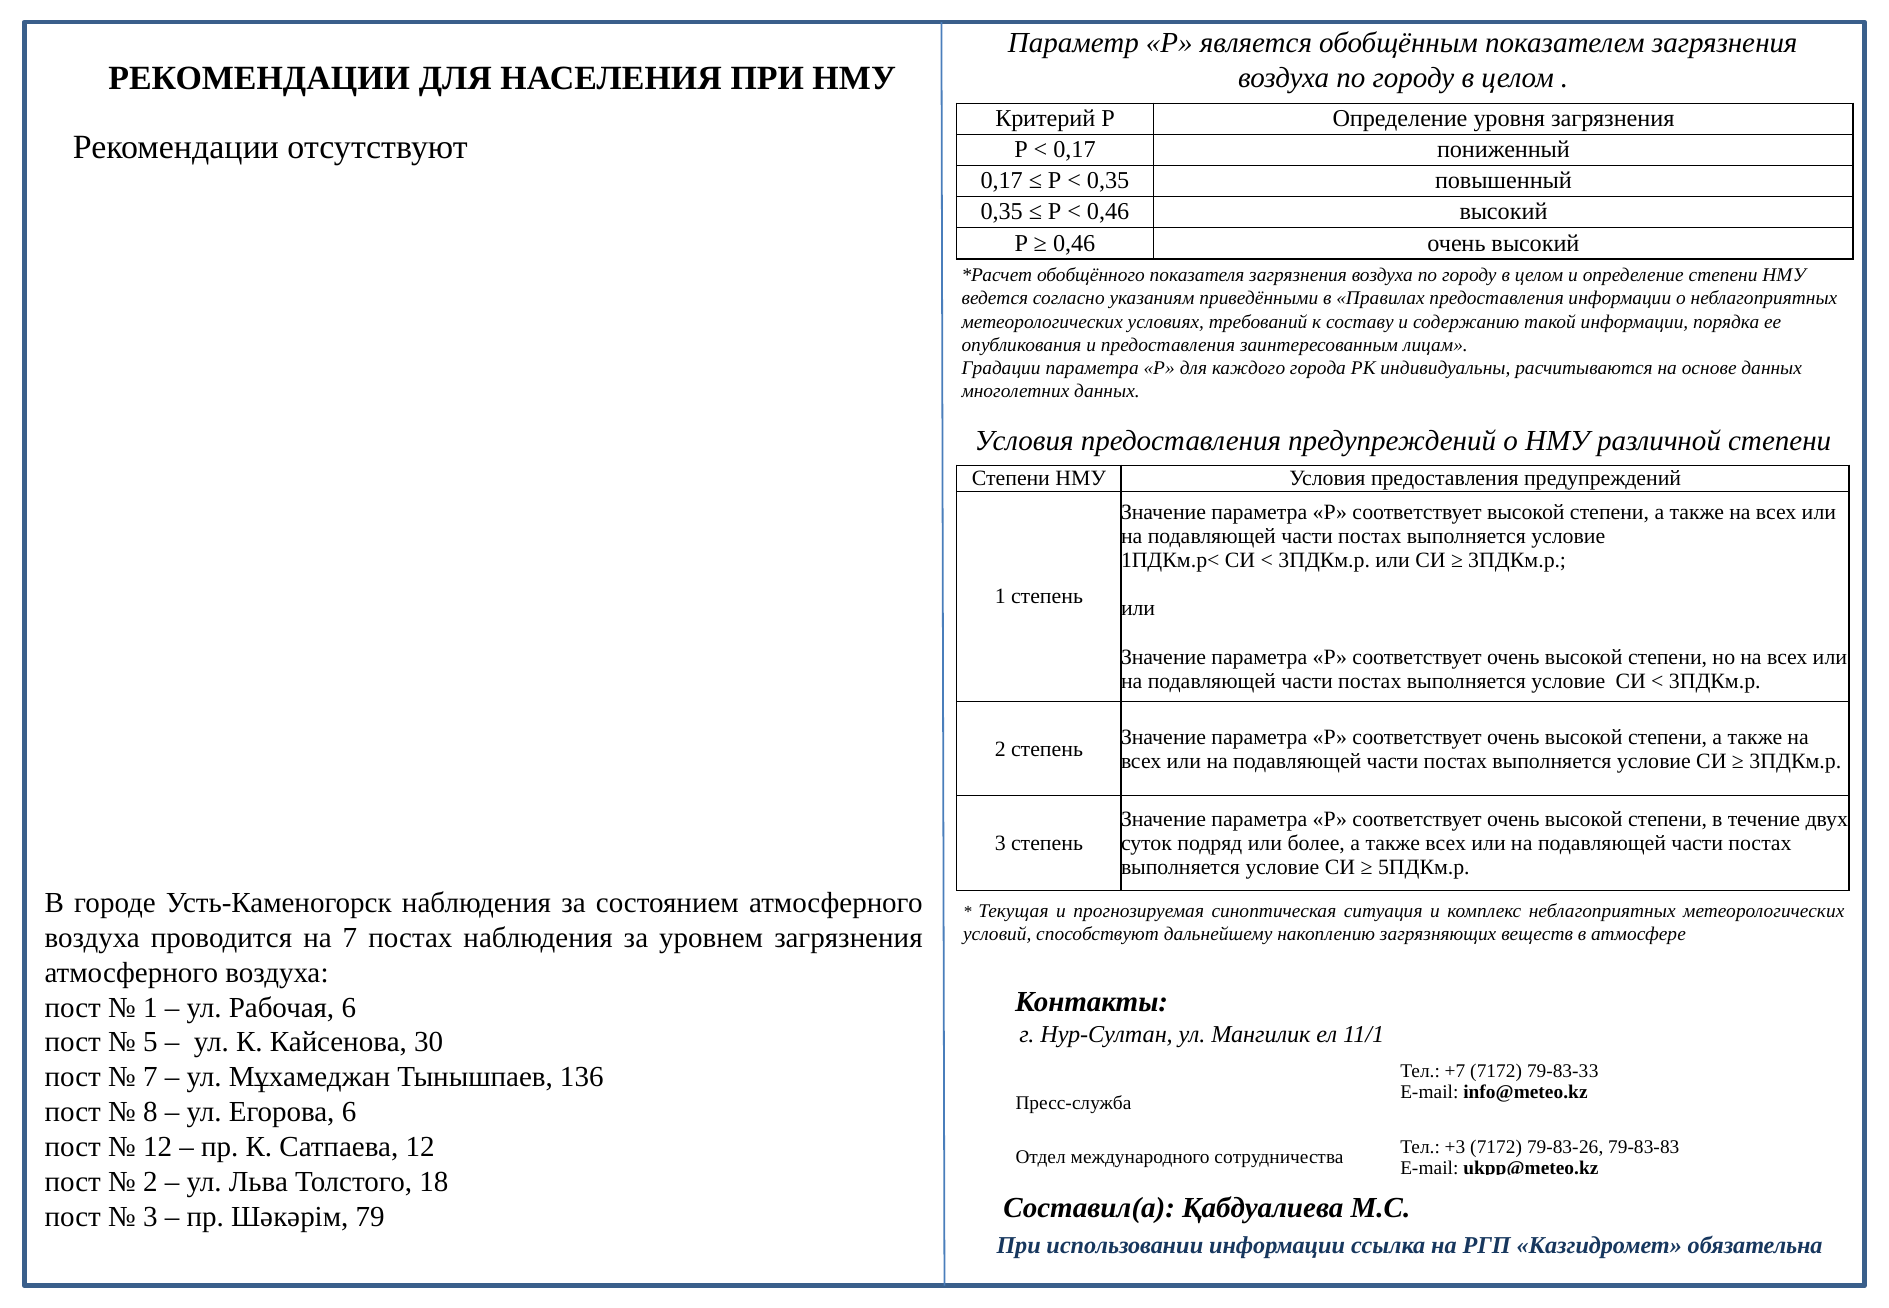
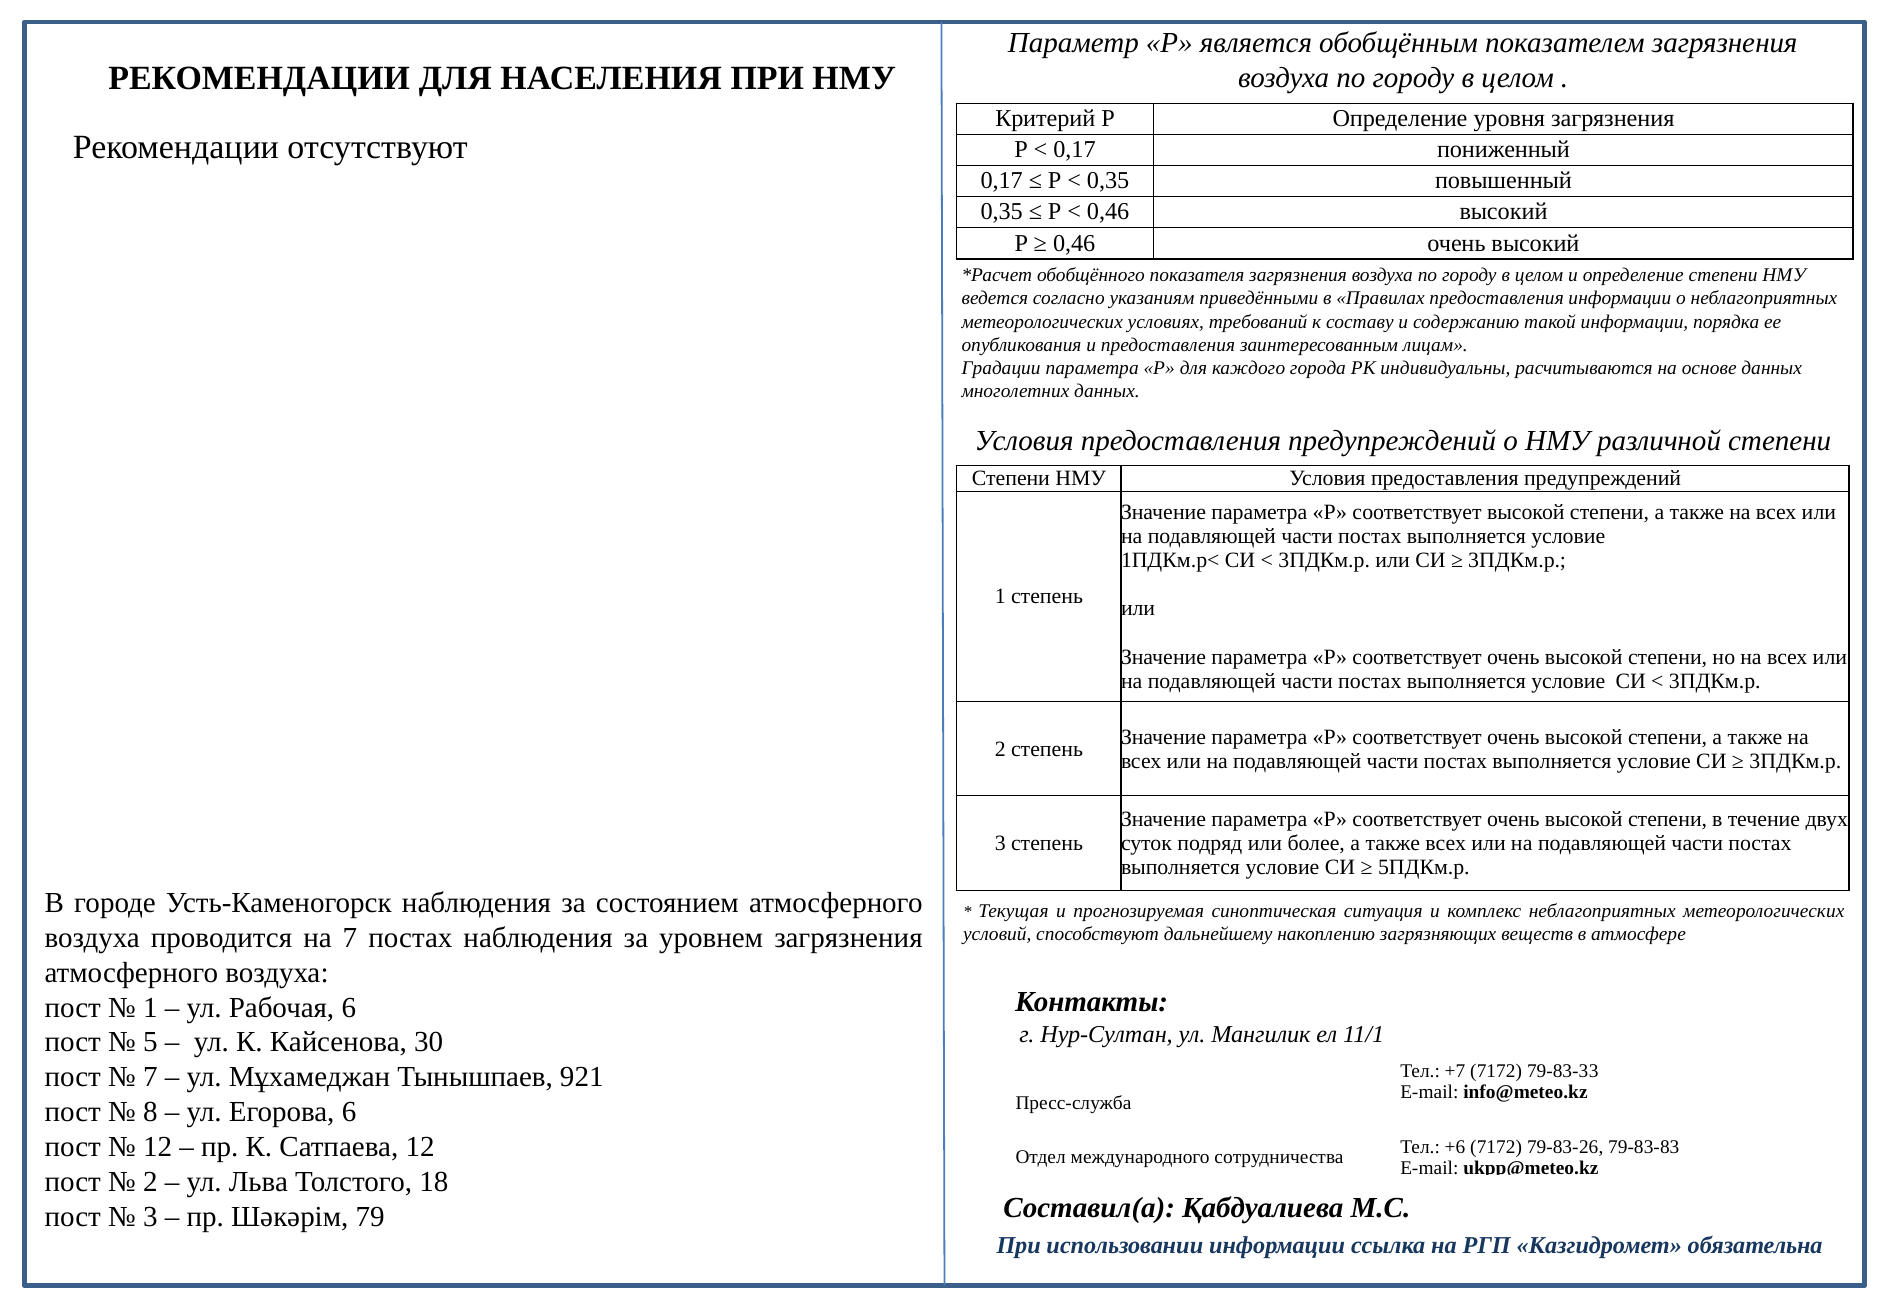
136: 136 -> 921
+3: +3 -> +6
